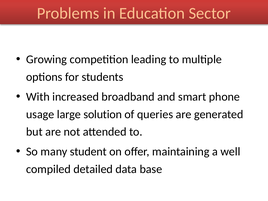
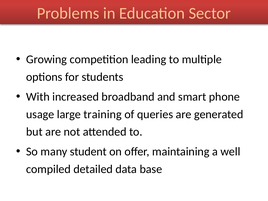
solution: solution -> training
